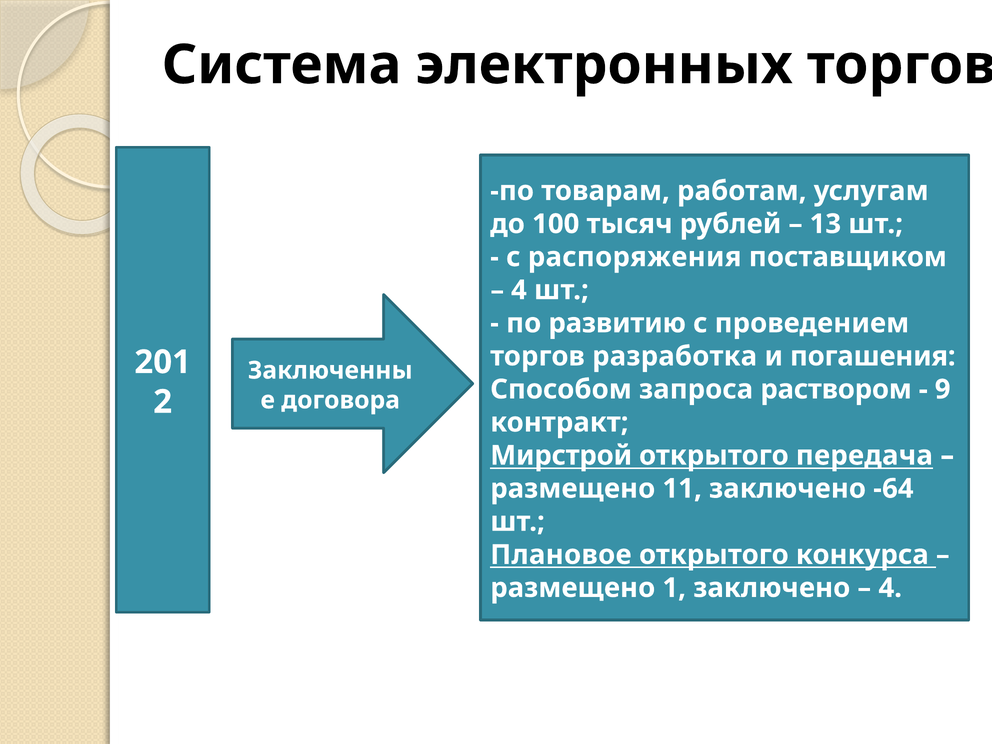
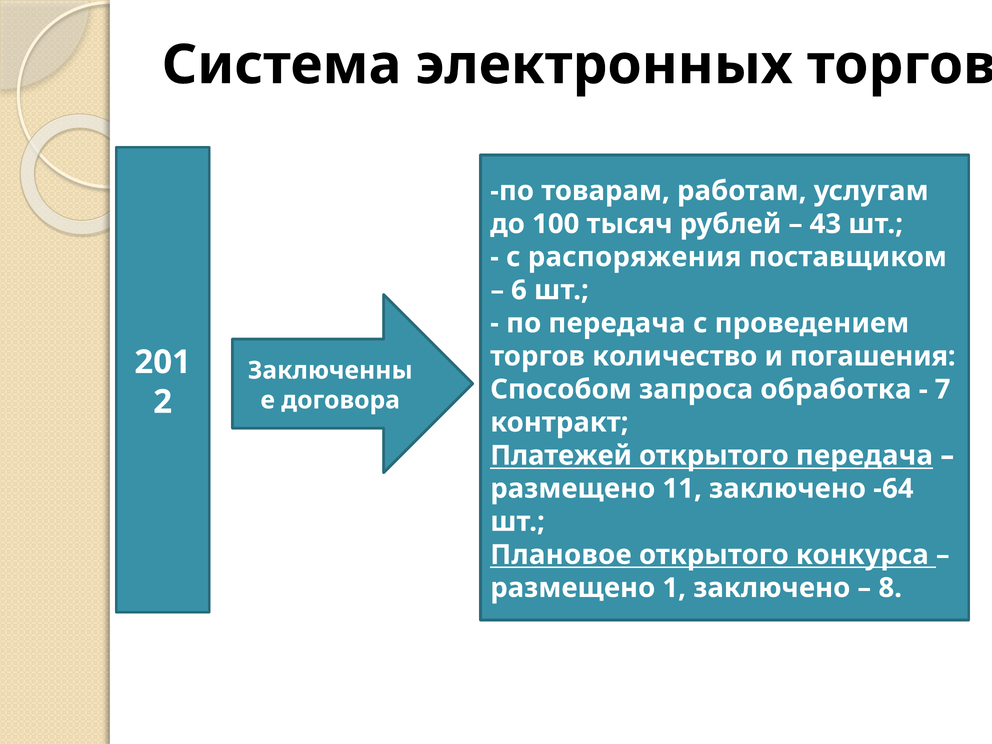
13: 13 -> 43
4 at (519, 290): 4 -> 6
по развитию: развитию -> передача
разработка: разработка -> количество
раствором: раствором -> обработка
9: 9 -> 7
Мирстрой: Мирстрой -> Платежей
4 at (890, 588): 4 -> 8
